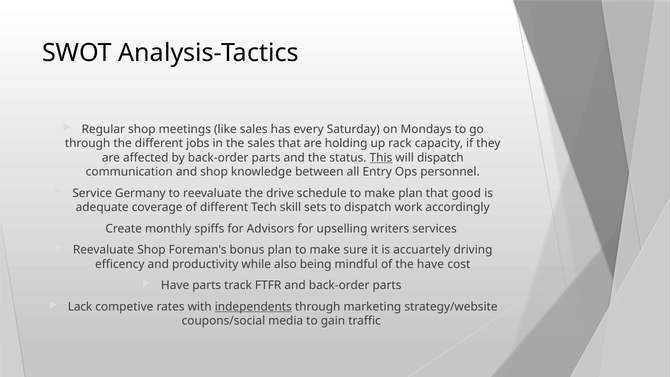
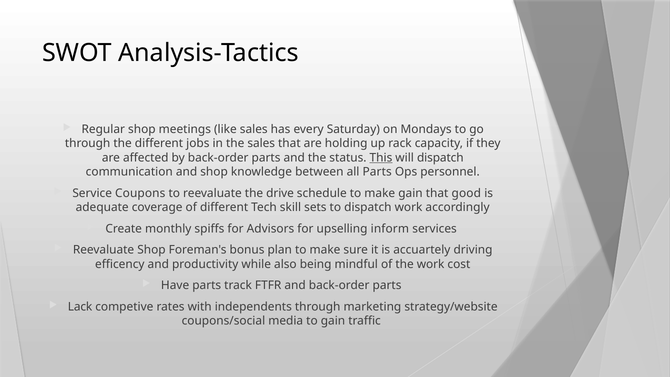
all Entry: Entry -> Parts
Germany: Germany -> Coupons
make plan: plan -> gain
writers: writers -> inform
the have: have -> work
independents underline: present -> none
